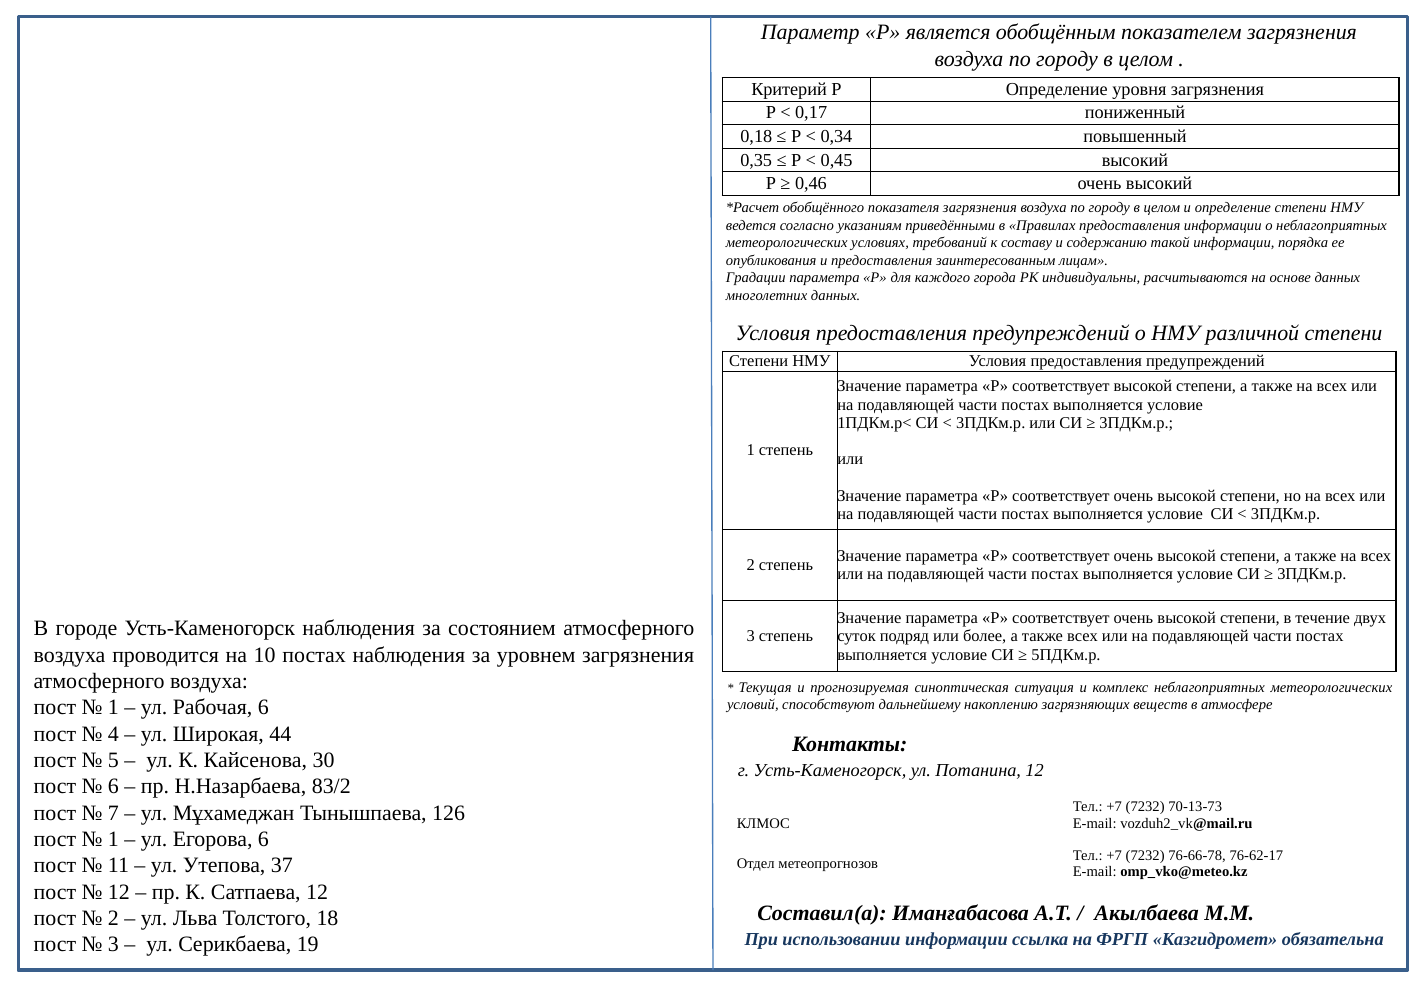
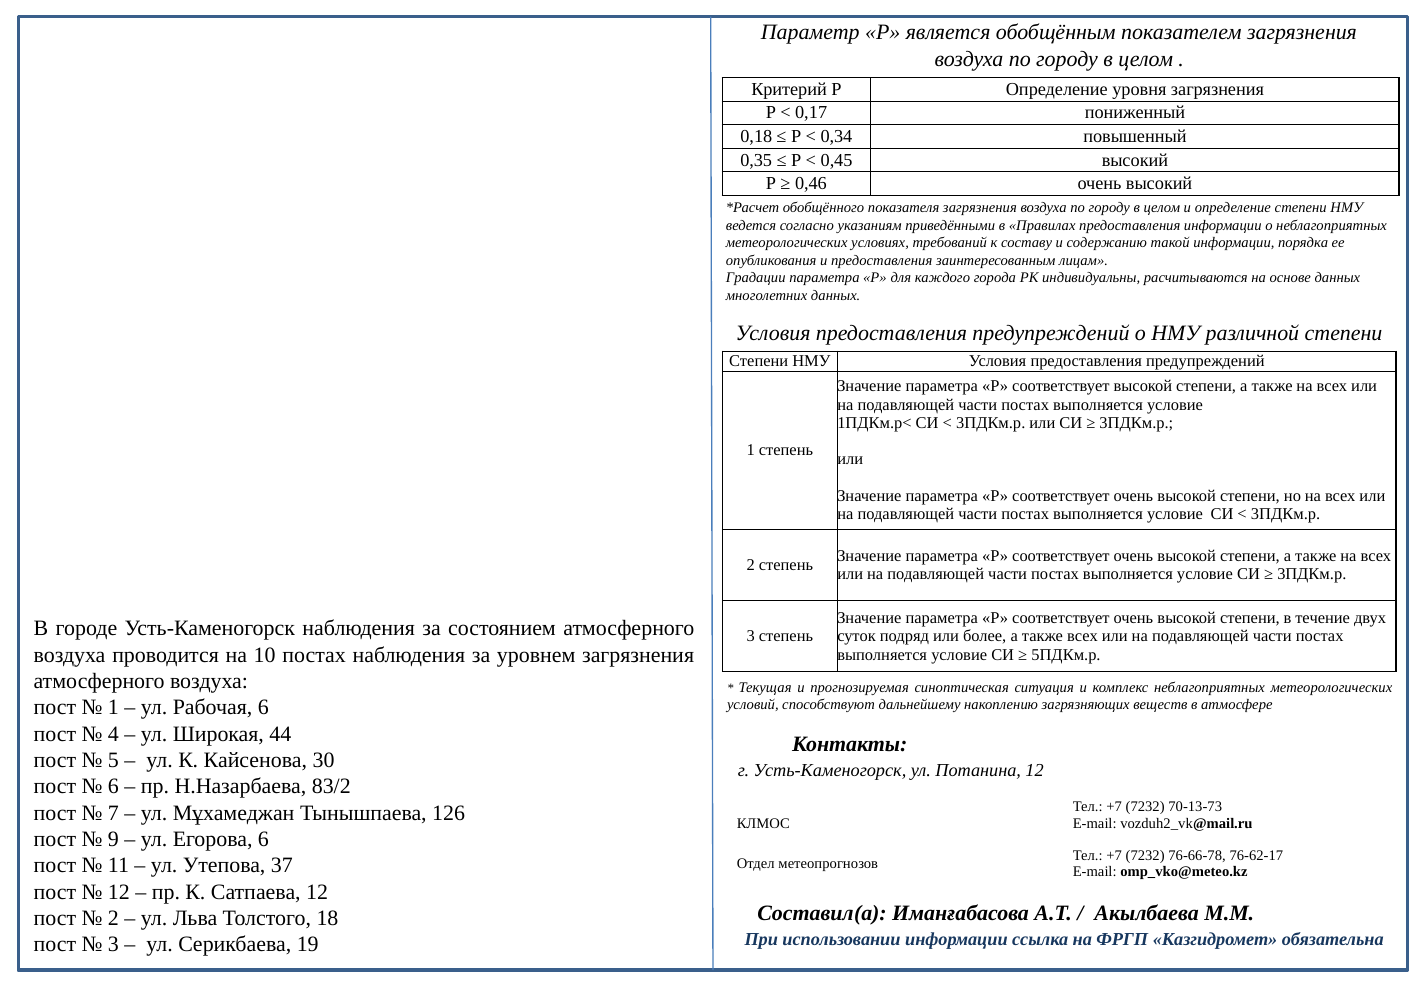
1 at (113, 839): 1 -> 9
